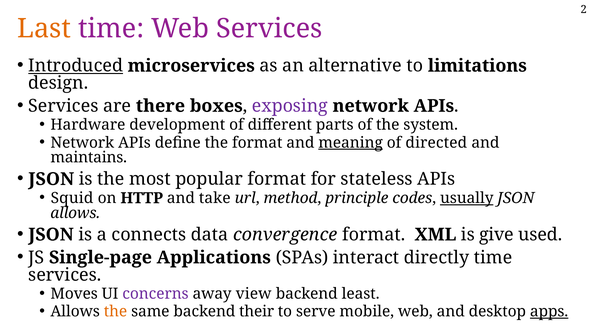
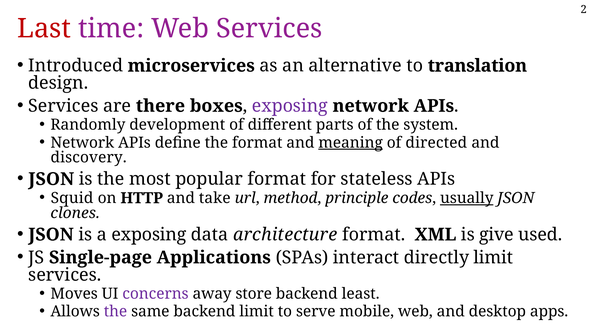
Last colour: orange -> red
Introduced underline: present -> none
limitations: limitations -> translation
Hardware: Hardware -> Randomly
maintains: maintains -> discovery
allows at (75, 213): allows -> clones
a connects: connects -> exposing
convergence: convergence -> architecture
directly time: time -> limit
view: view -> store
the at (115, 312) colour: orange -> purple
backend their: their -> limit
apps underline: present -> none
